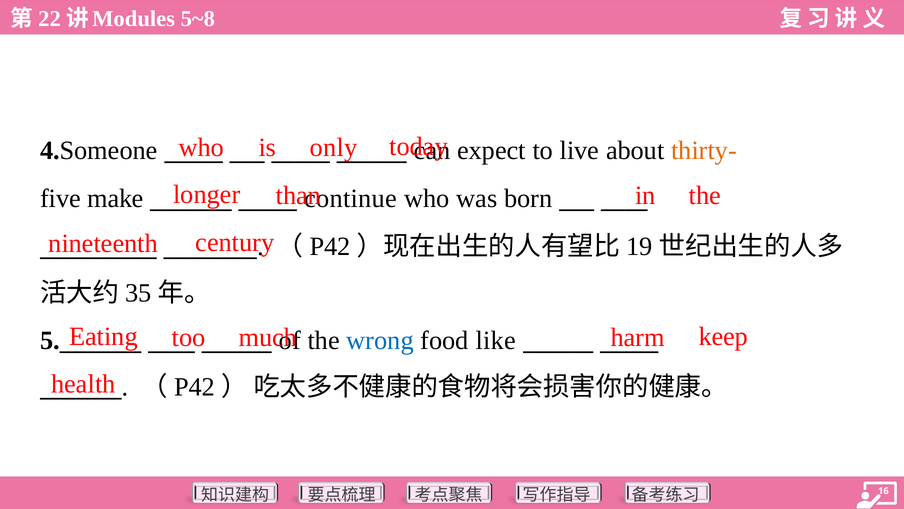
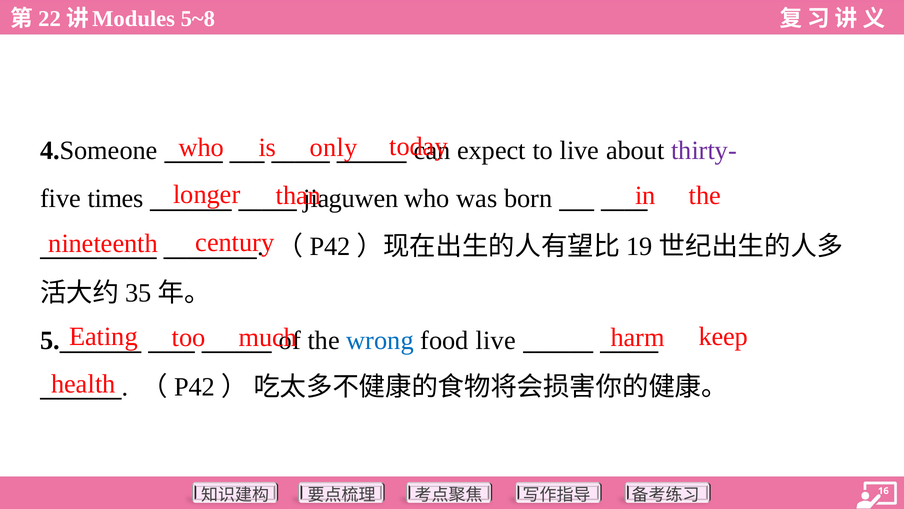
thirty- colour: orange -> purple
make: make -> times
continue: continue -> jiaguwen
food like: like -> live
